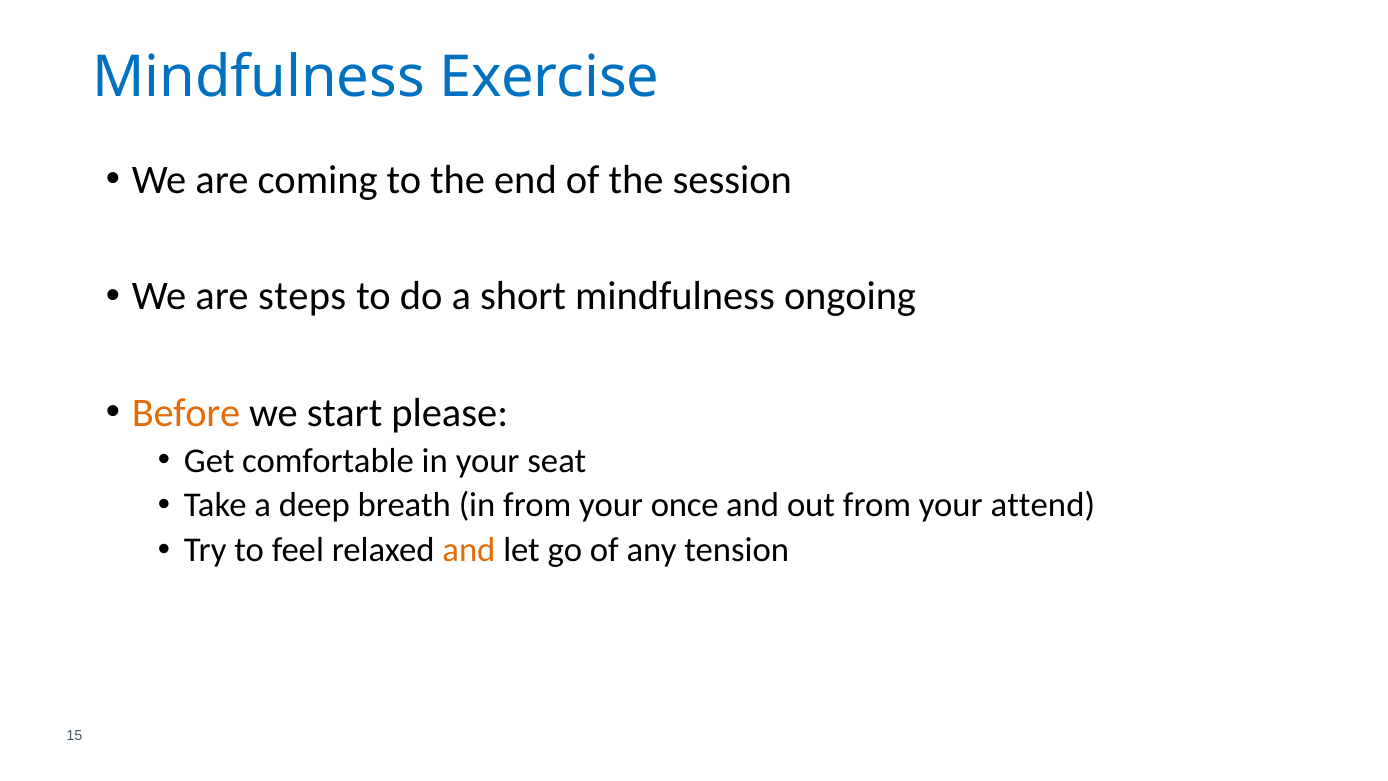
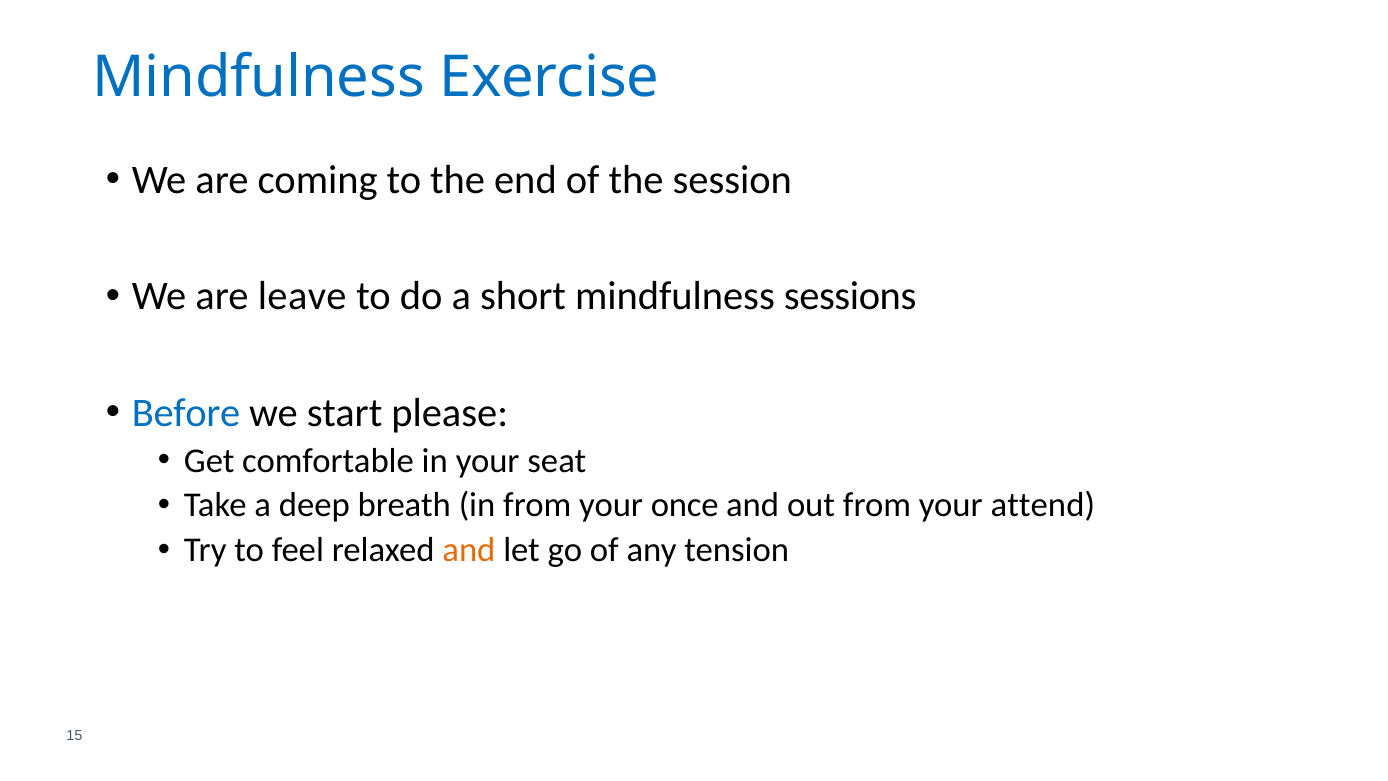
steps: steps -> leave
ongoing: ongoing -> sessions
Before colour: orange -> blue
